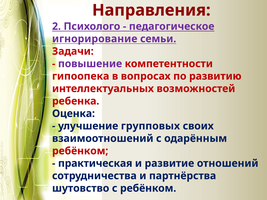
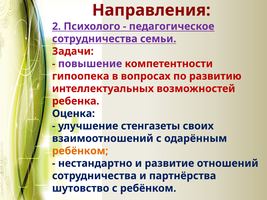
игнорирование at (95, 39): игнорирование -> сотрудничества
групповых: групповых -> стенгазеты
ребёнком at (80, 151) colour: red -> orange
практическая: практическая -> нестандартно
